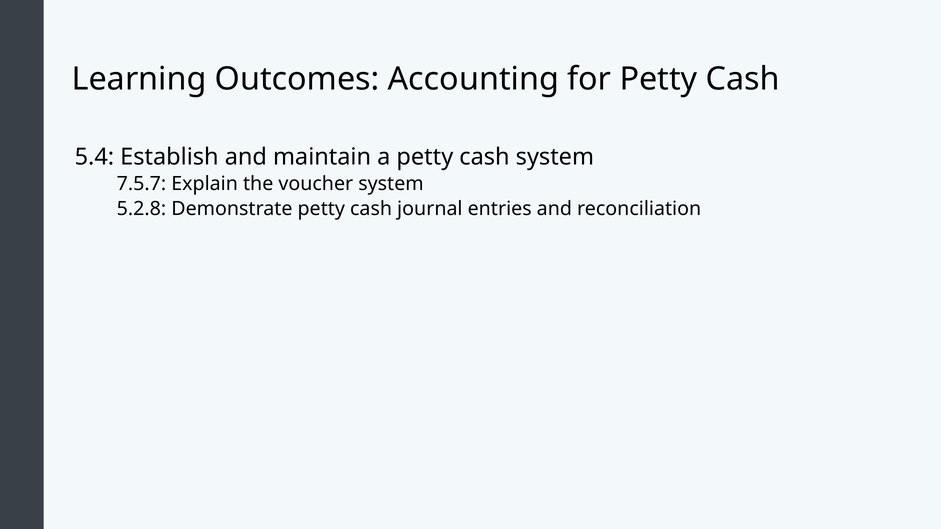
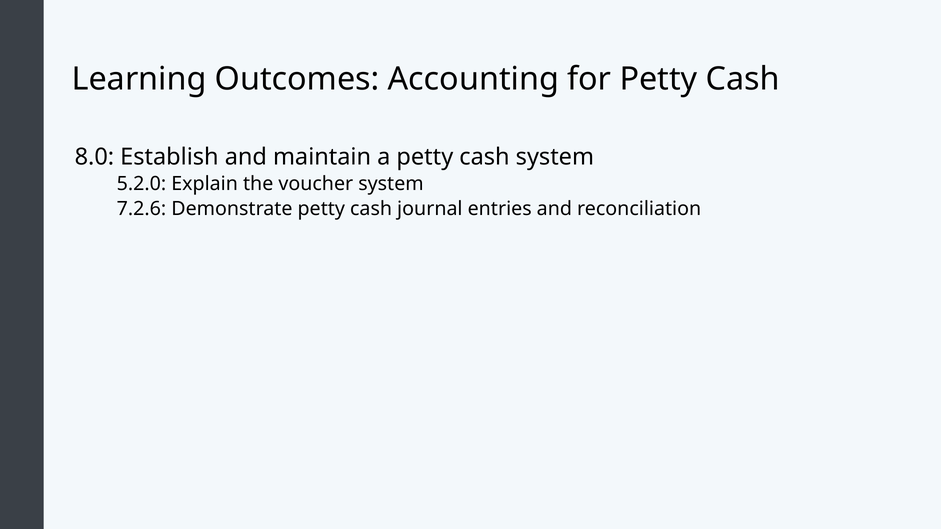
5.4: 5.4 -> 8.0
7.5.7: 7.5.7 -> 5.2.0
5.2.8: 5.2.8 -> 7.2.6
